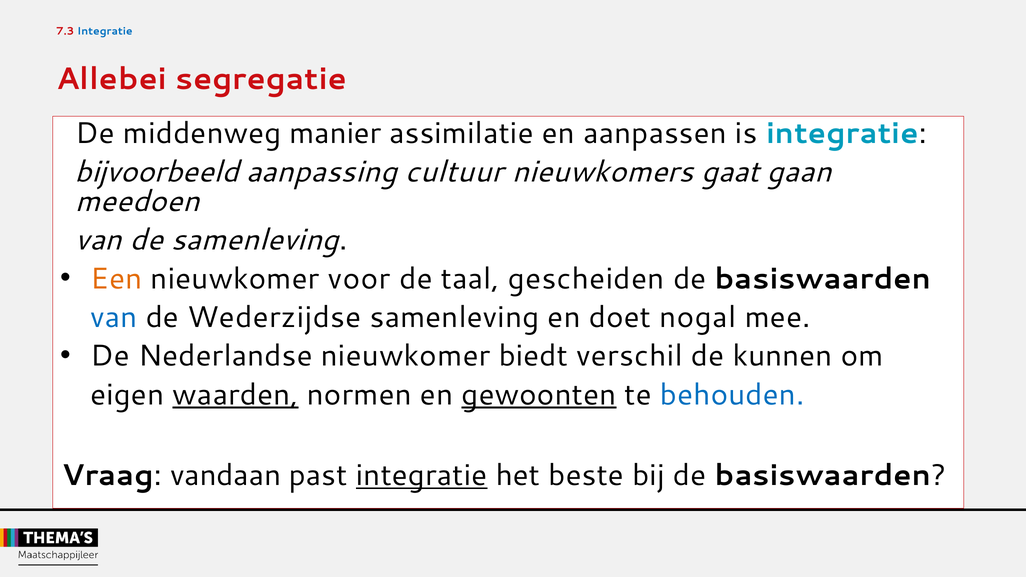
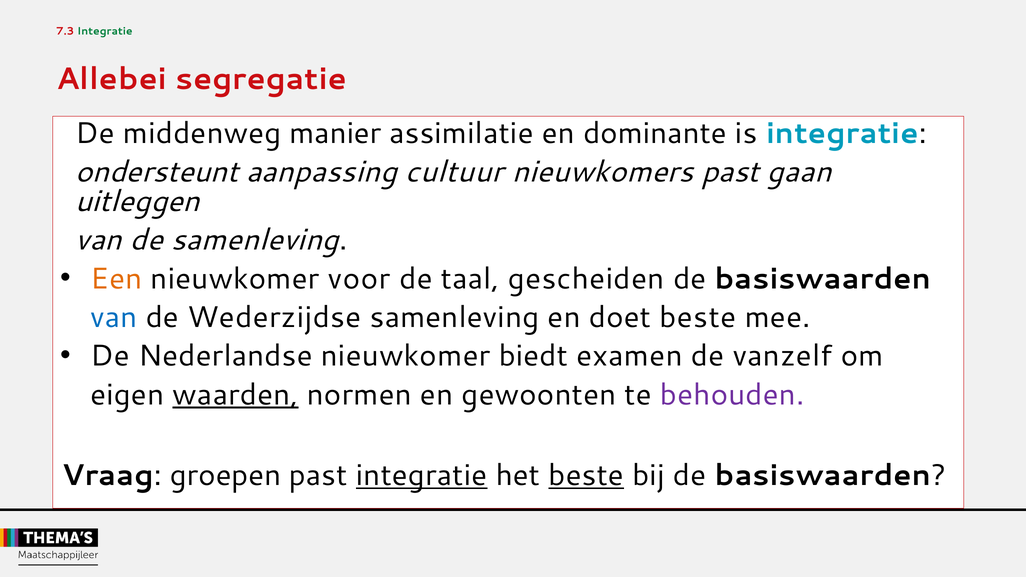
Integratie at (105, 31) colour: blue -> green
aanpassen: aanpassen -> dominante
bijvoorbeeld: bijvoorbeeld -> ondersteunt
nieuwkomers gaat: gaat -> past
meedoen: meedoen -> uitleggen
doet nogal: nogal -> beste
verschil: verschil -> examen
kunnen: kunnen -> vanzelf
gewoonten underline: present -> none
behouden colour: blue -> purple
vandaan: vandaan -> groepen
beste at (586, 475) underline: none -> present
